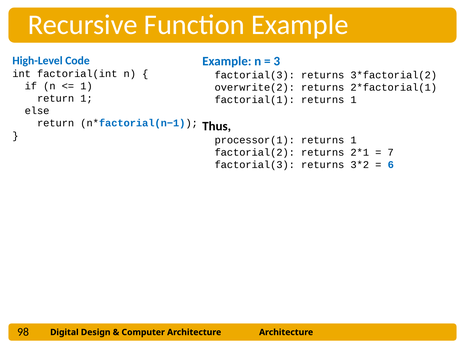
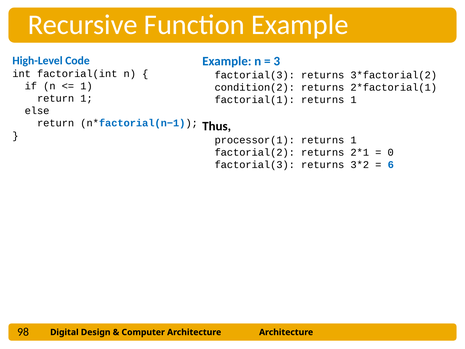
overwrite(2: overwrite(2 -> condition(2
7: 7 -> 0
